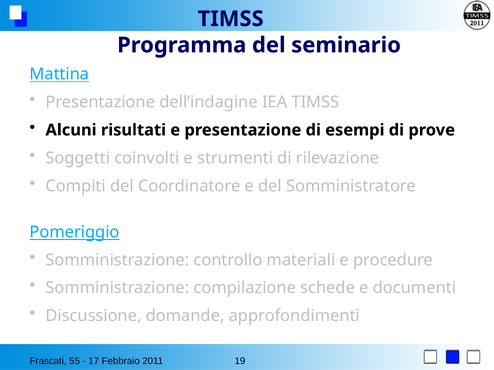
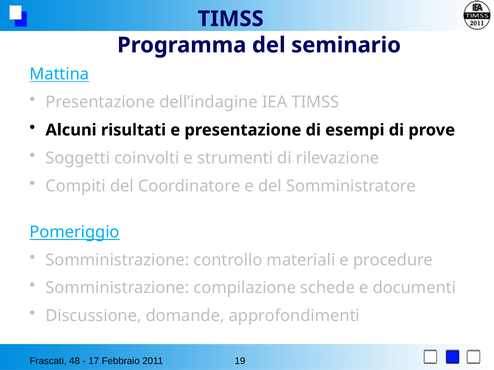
55: 55 -> 48
